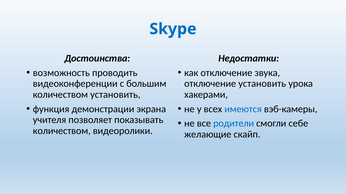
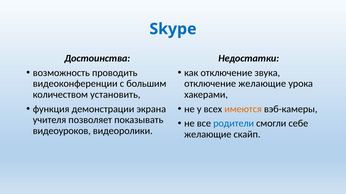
отключение установить: установить -> желающие
имеются colour: blue -> orange
количеством at (62, 131): количеством -> видеоуроков
